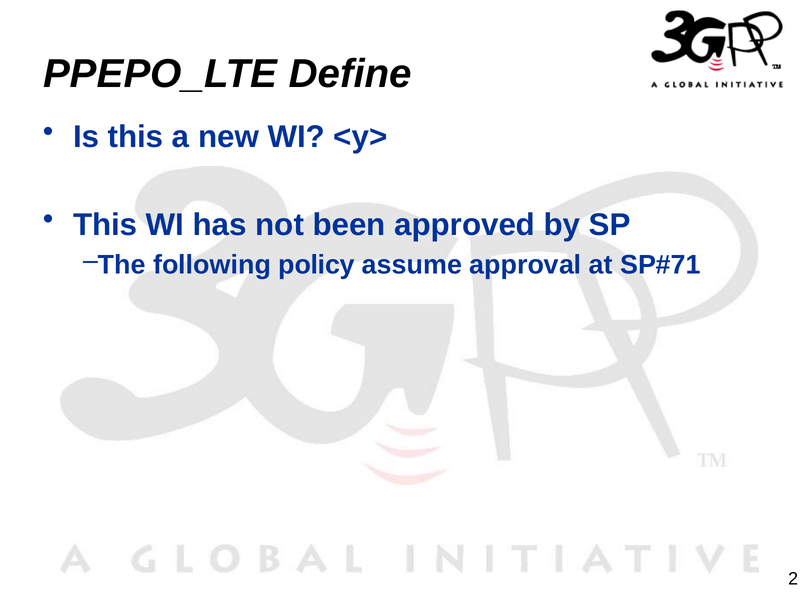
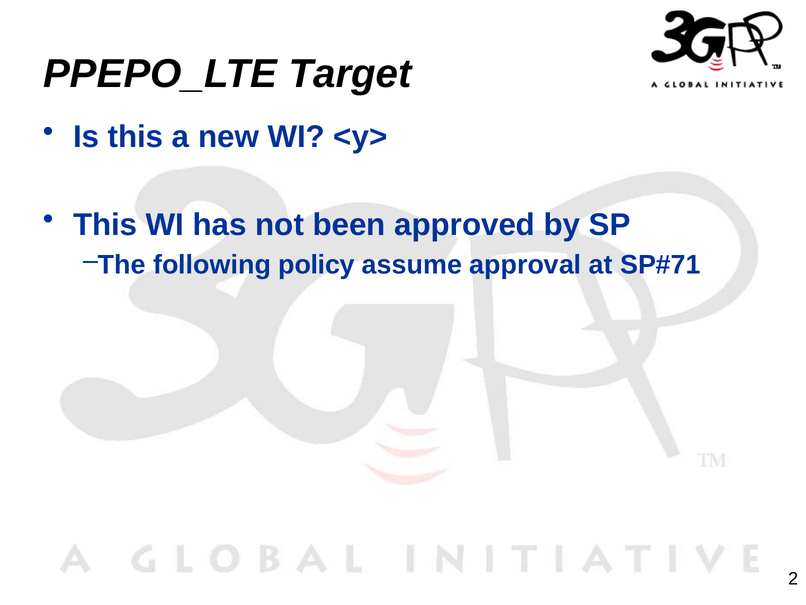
Define: Define -> Target
